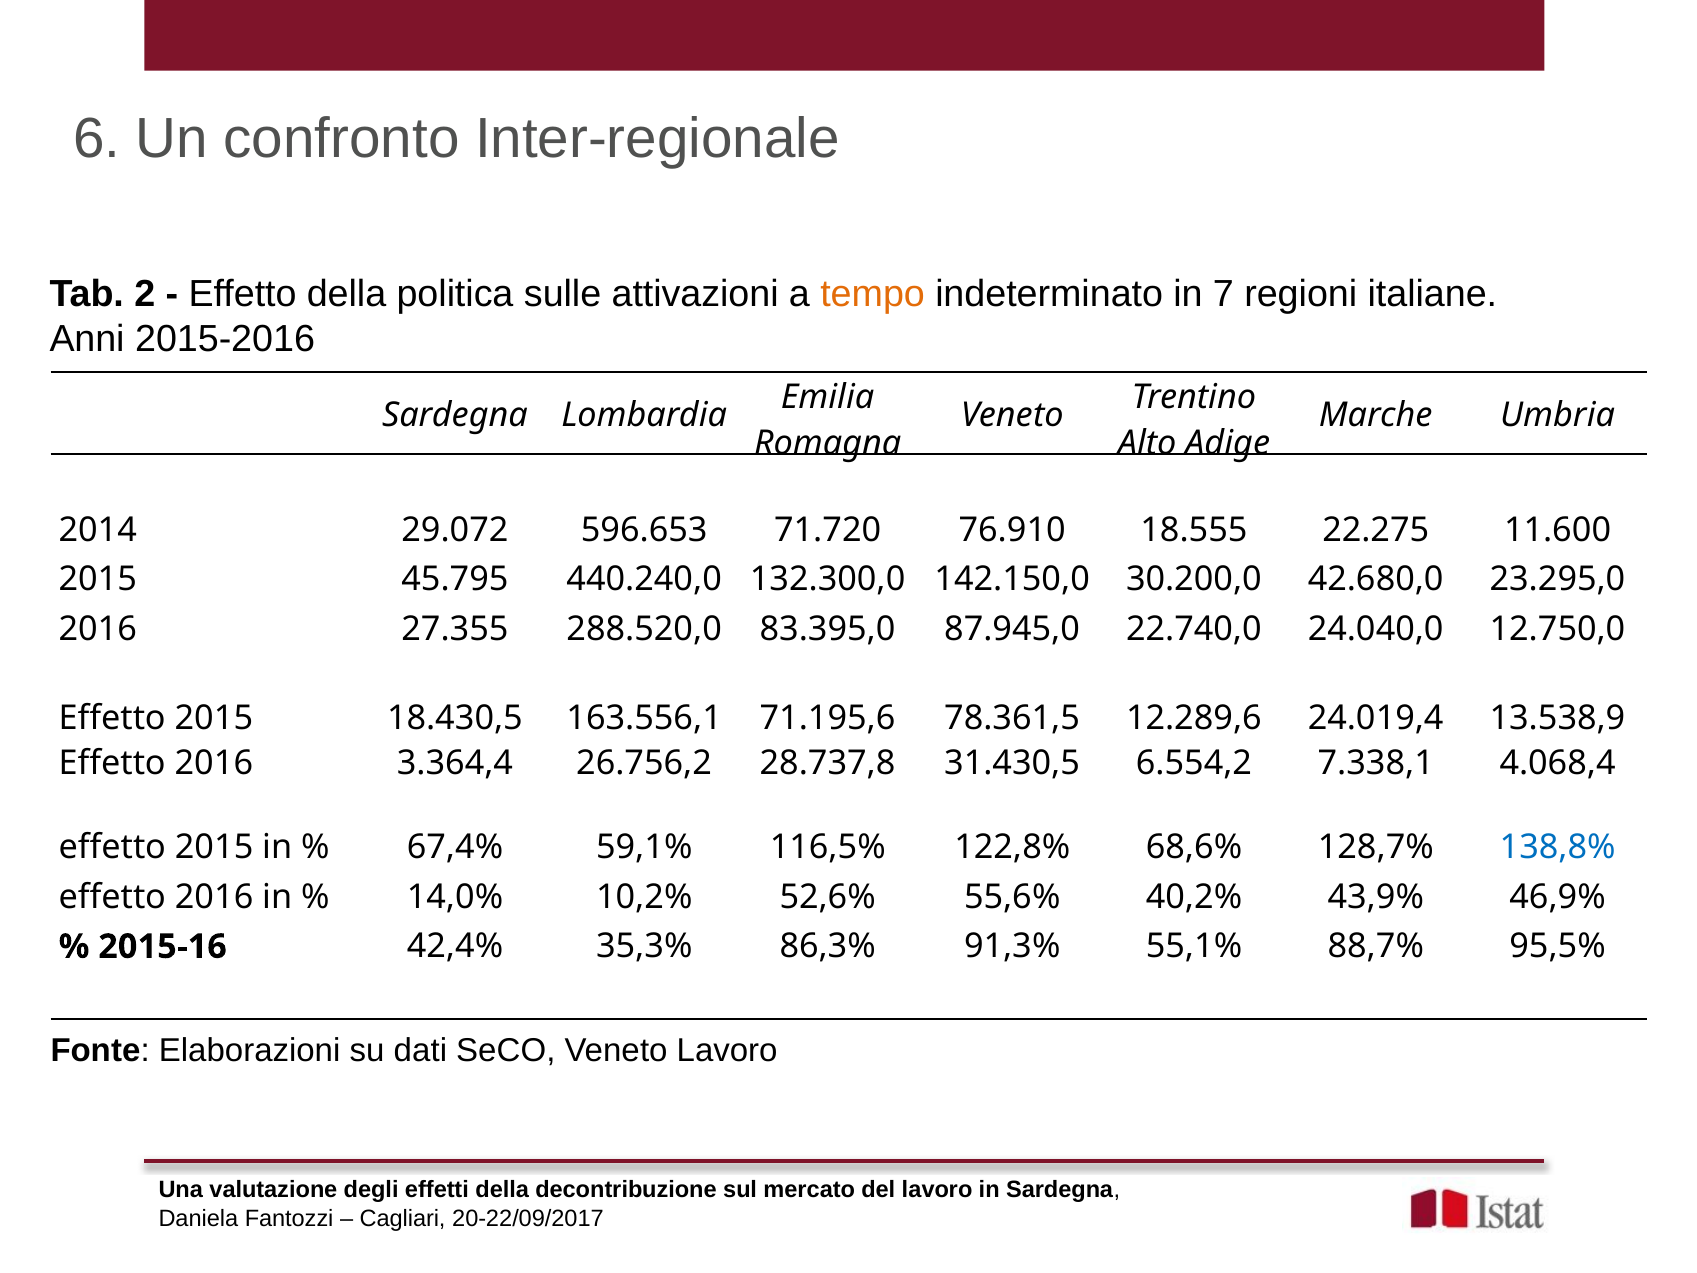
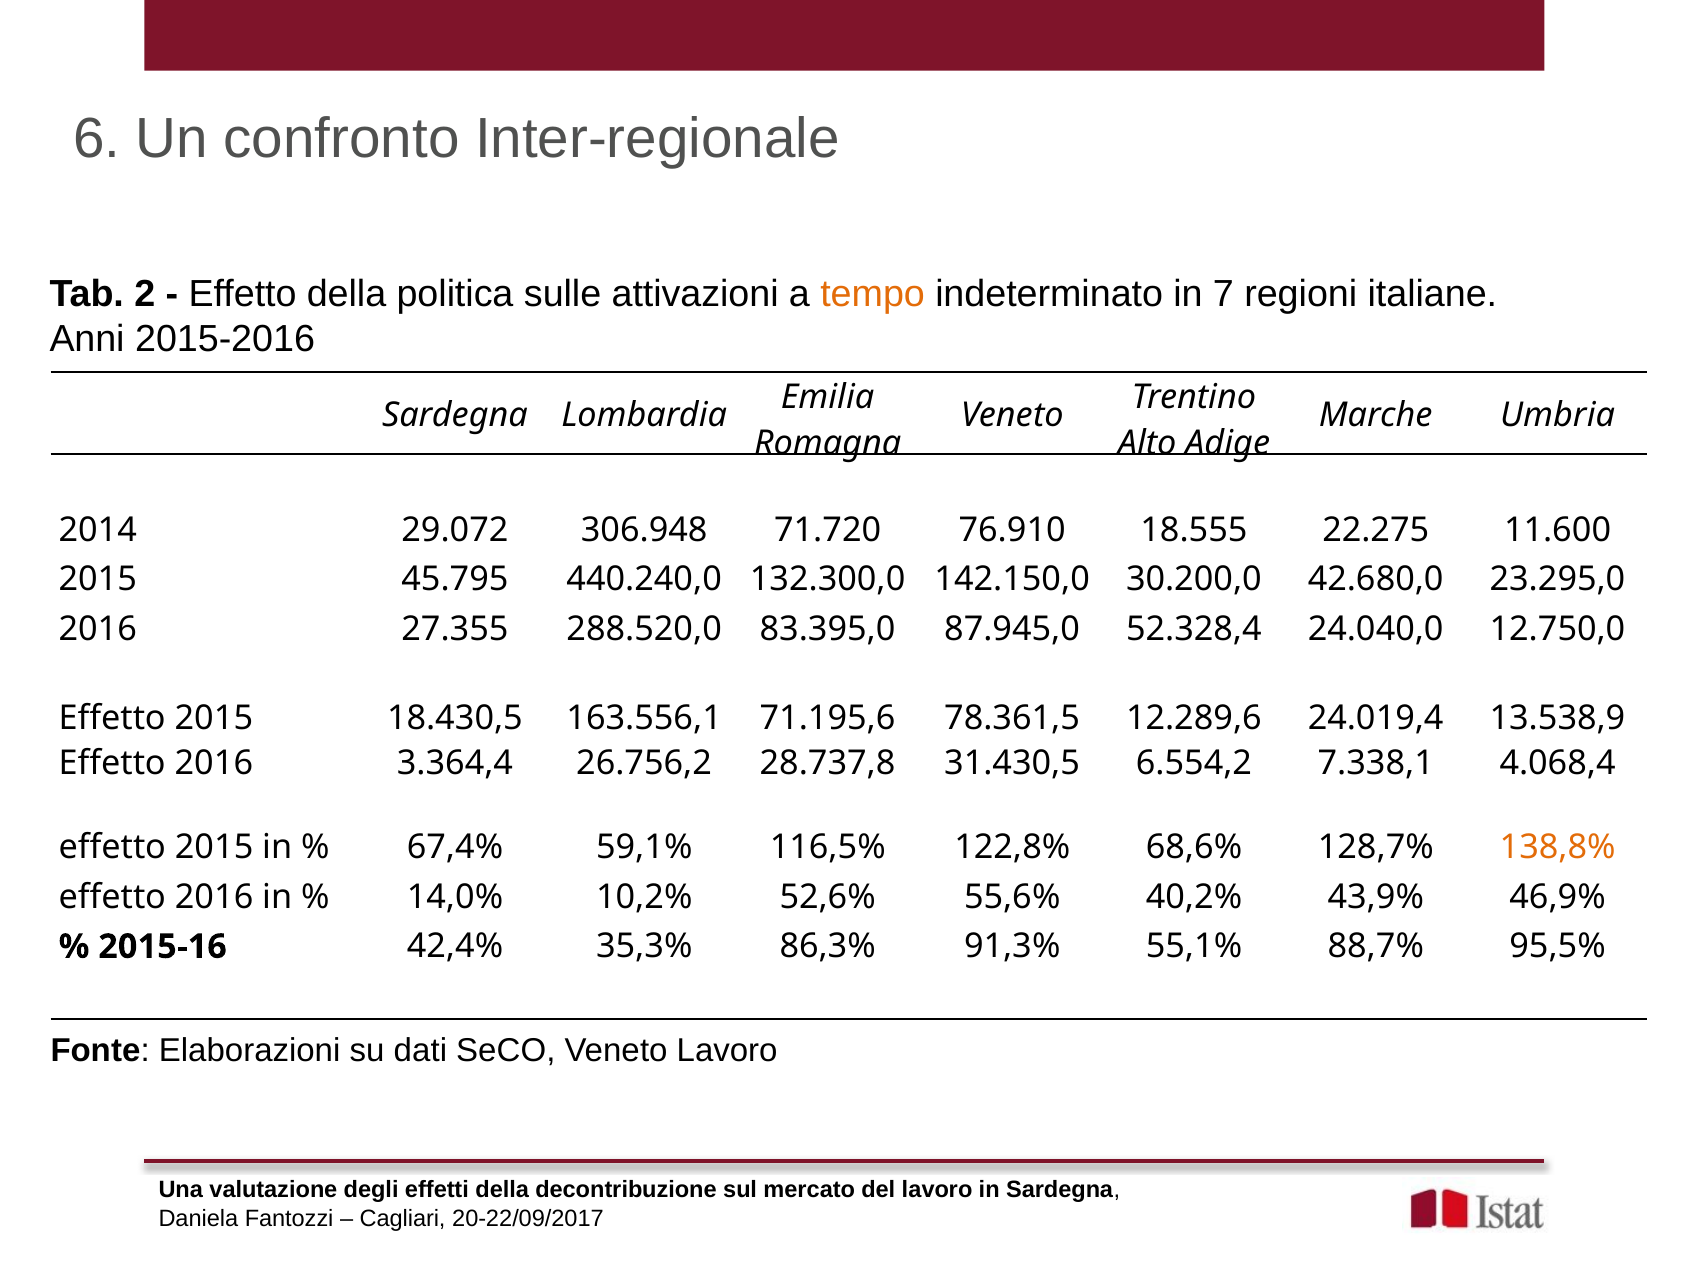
596.653: 596.653 -> 306.948
22.740,0: 22.740,0 -> 52.328,4
138,8% colour: blue -> orange
